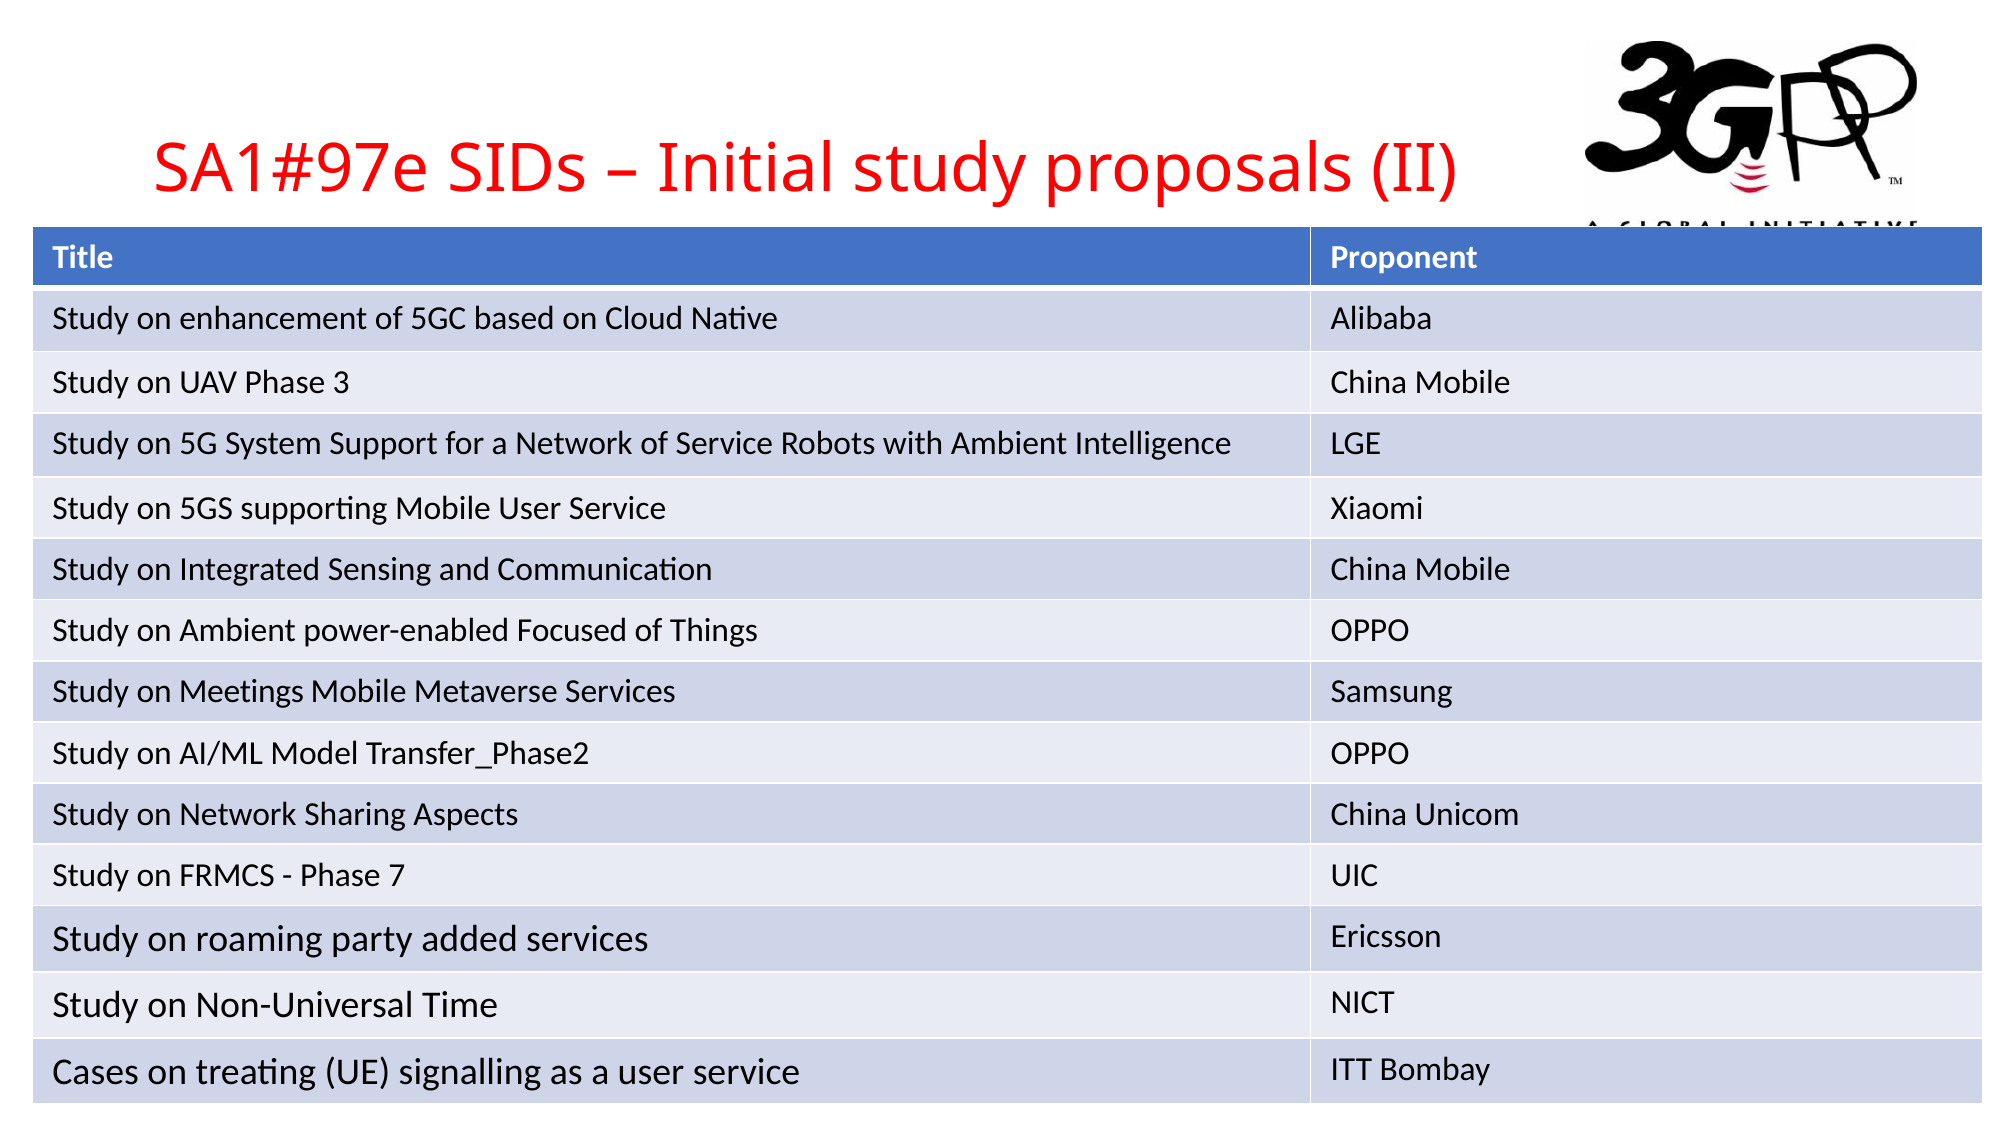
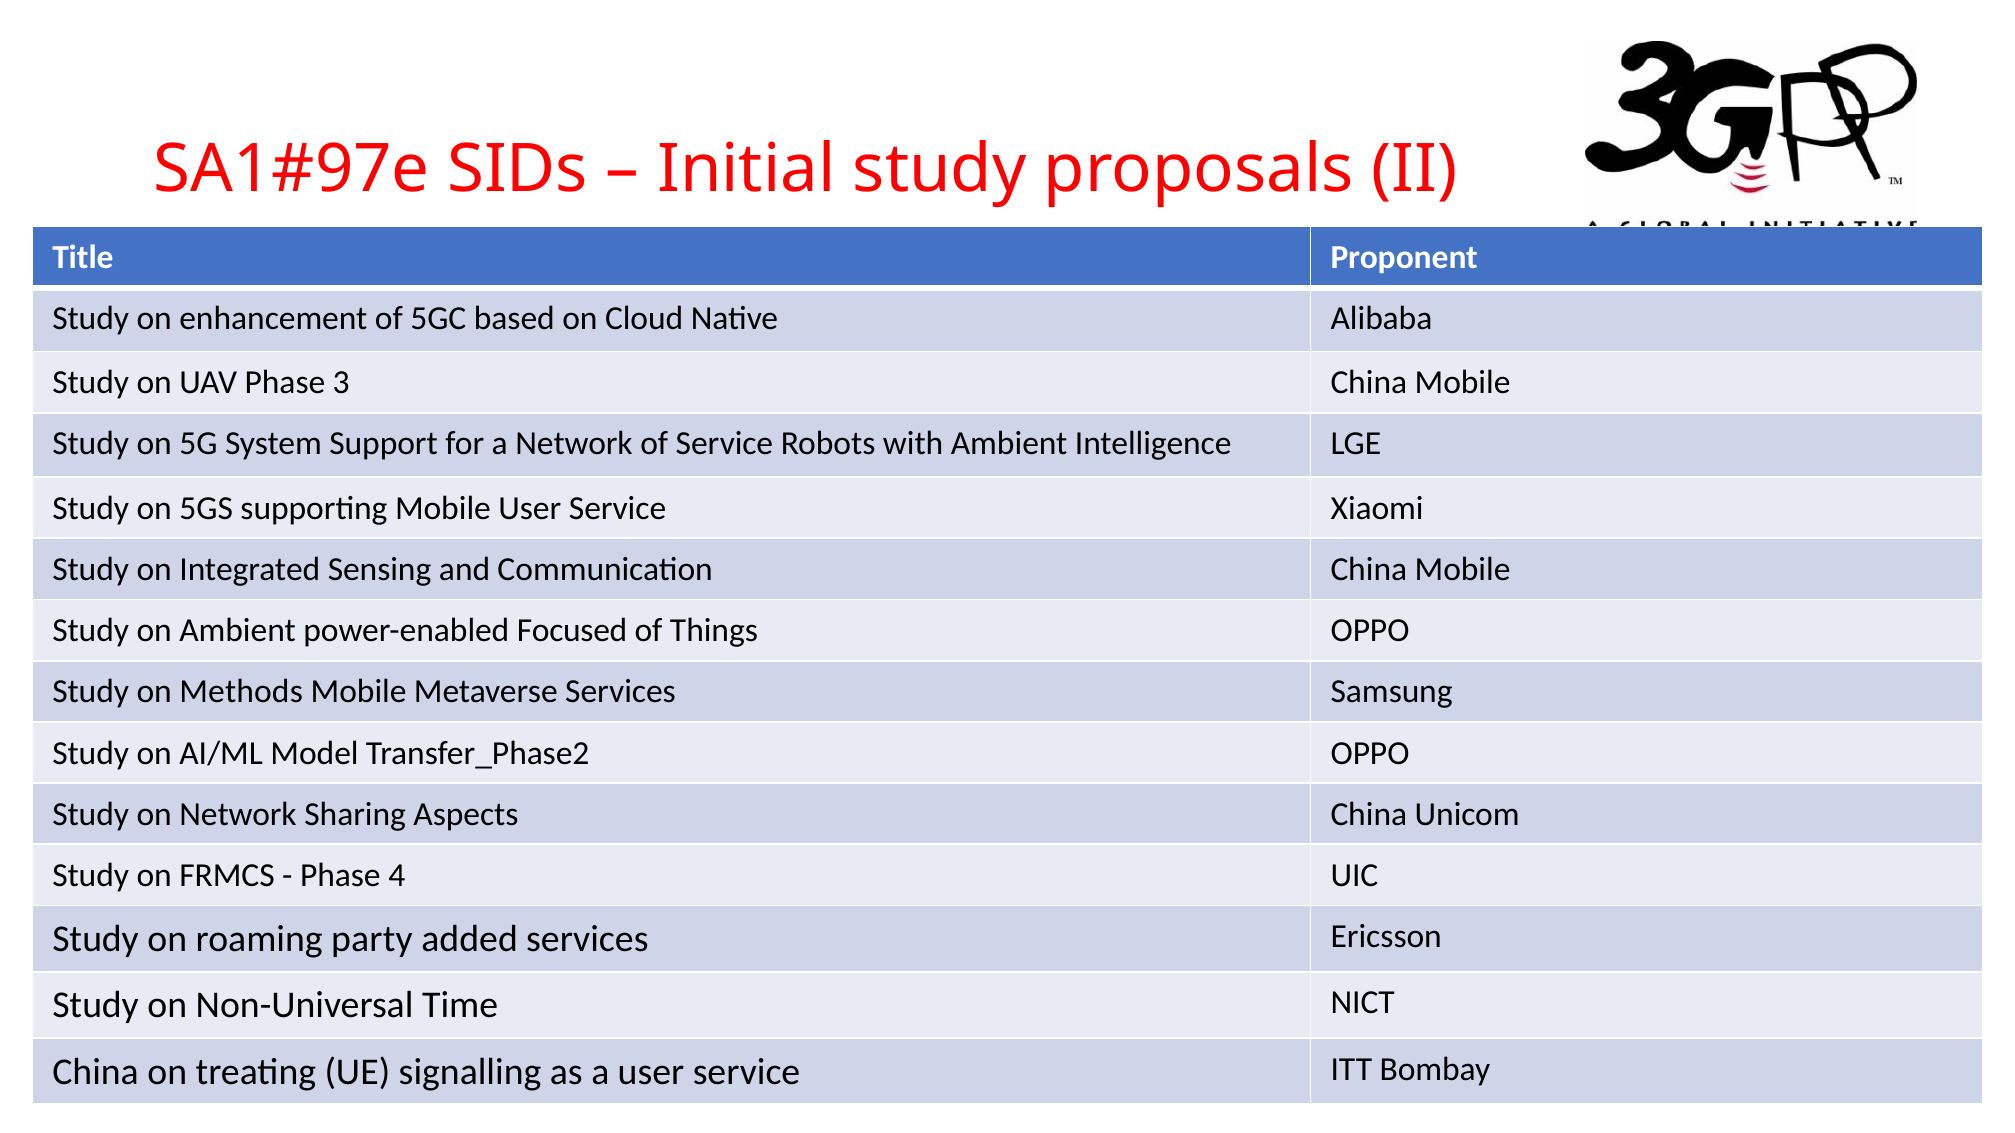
Meetings: Meetings -> Methods
7: 7 -> 4
Cases at (96, 1072): Cases -> China
